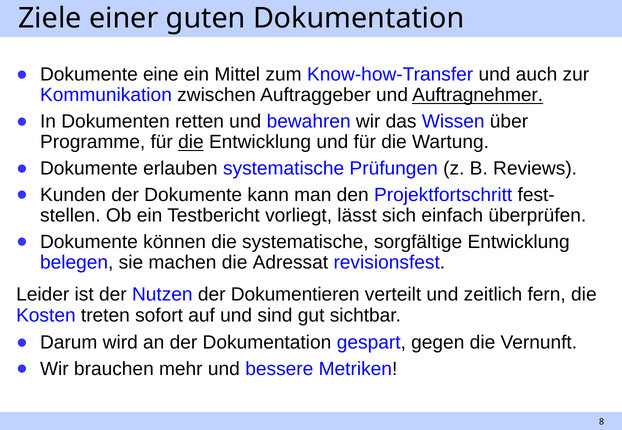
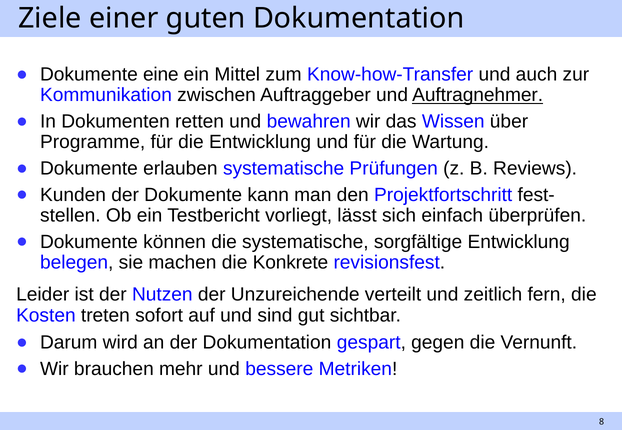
die at (191, 142) underline: present -> none
Adressat: Adressat -> Konkrete
Dokumentieren: Dokumentieren -> Unzureichende
